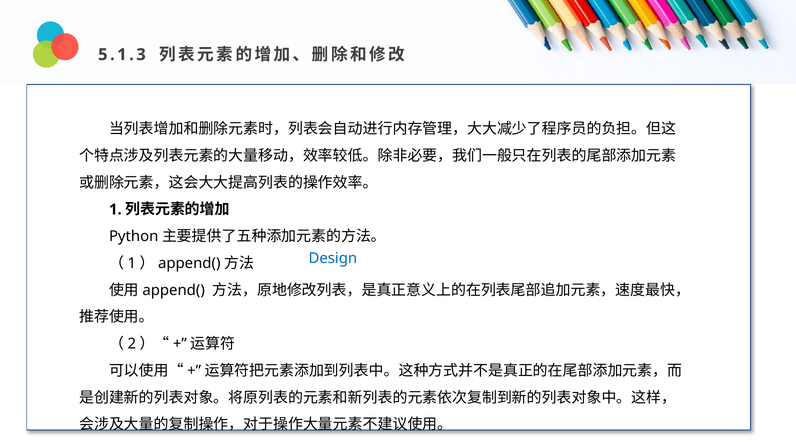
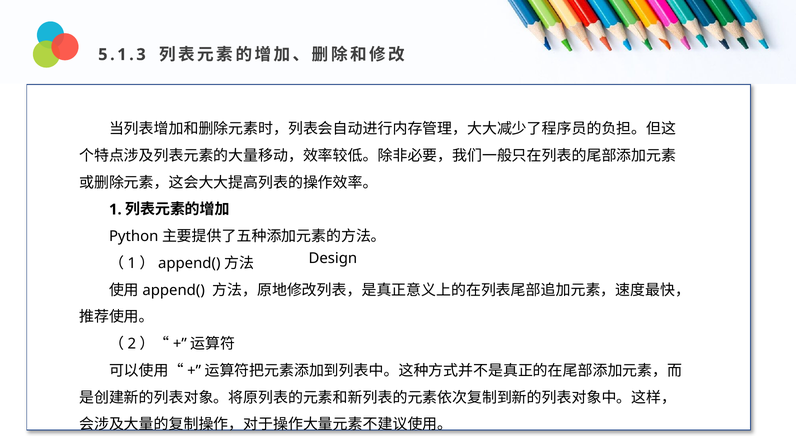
Design colour: blue -> black
